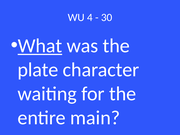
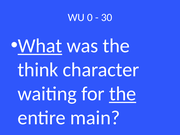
4: 4 -> 0
plate: plate -> think
the at (123, 94) underline: none -> present
